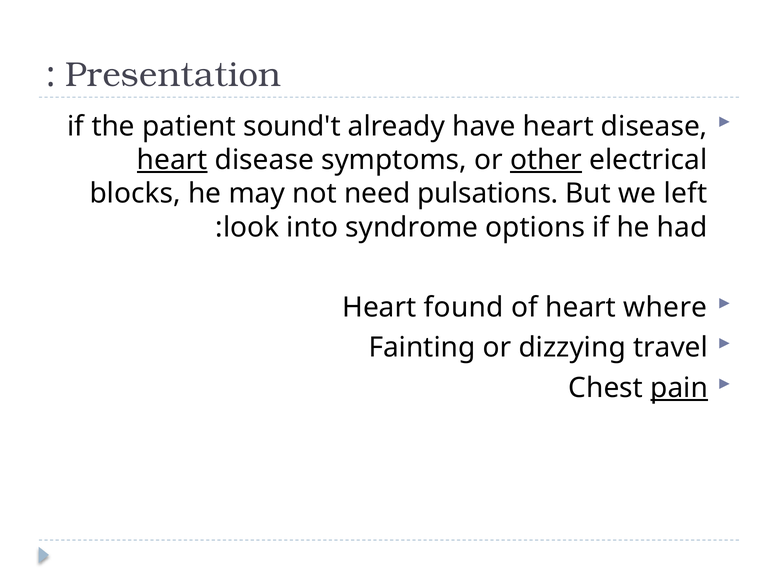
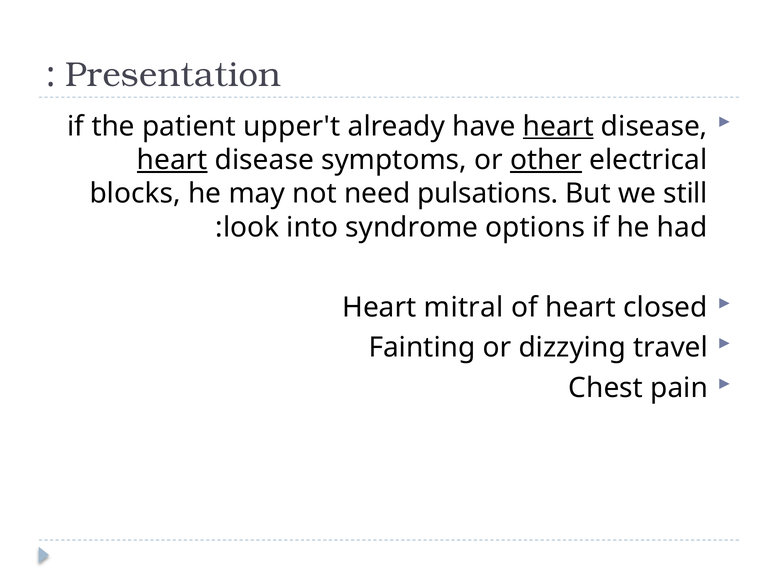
sound't: sound't -> upper't
heart at (558, 126) underline: none -> present
left: left -> still
found: found -> mitral
where: where -> closed
pain underline: present -> none
